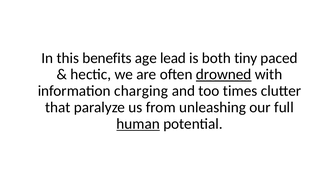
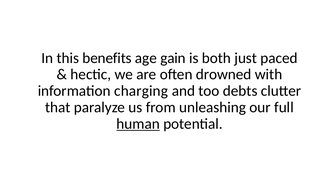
lead: lead -> gain
tiny: tiny -> just
drowned underline: present -> none
times: times -> debts
